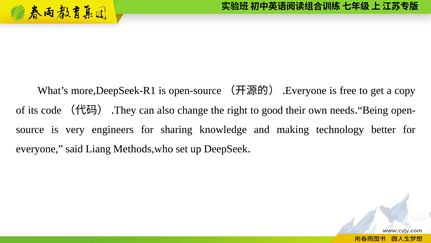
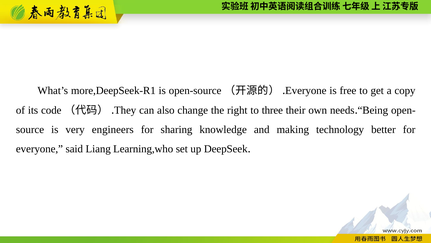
good: good -> three
Methods,who: Methods,who -> Learning,who
